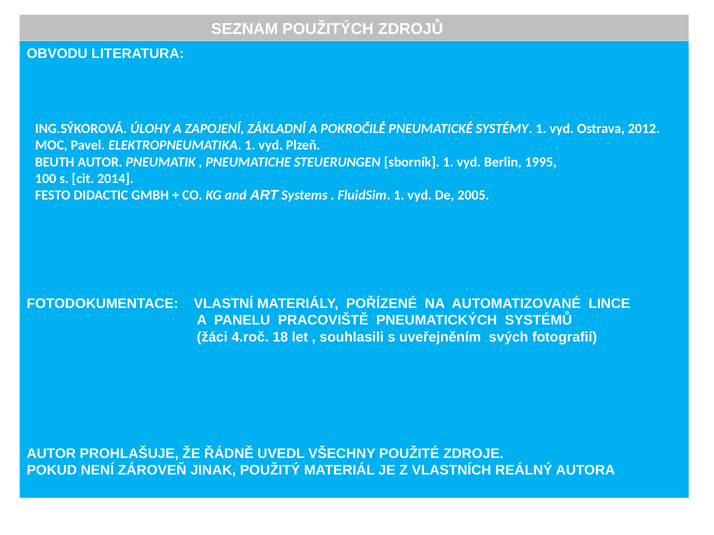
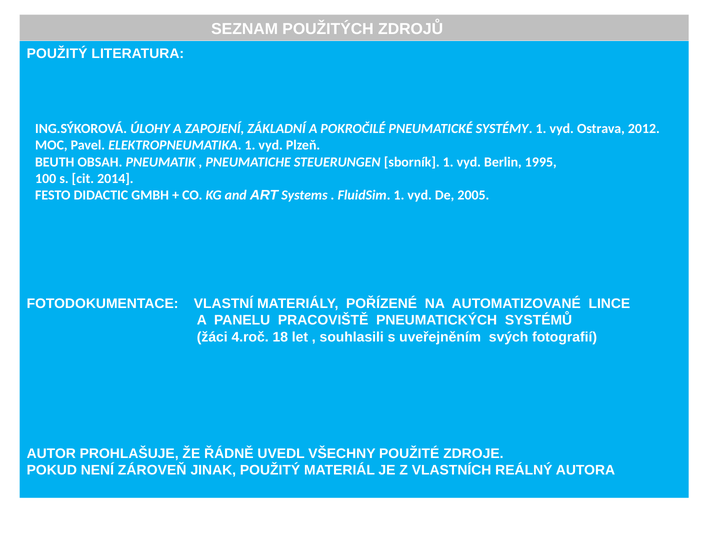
OBVODU at (57, 54): OBVODU -> POUŽITÝ
BEUTH AUTOR: AUTOR -> OBSAH
